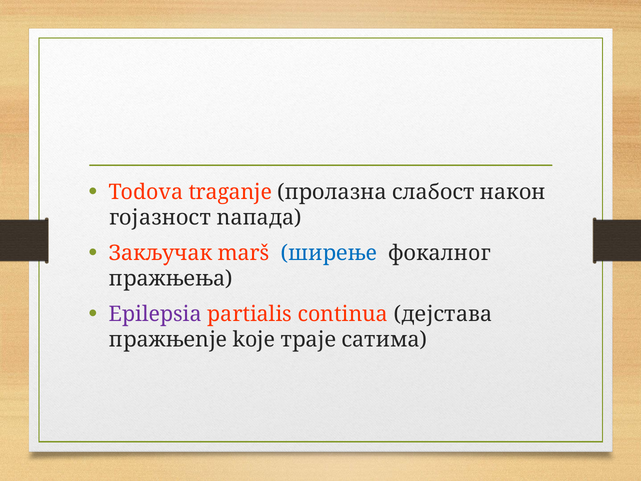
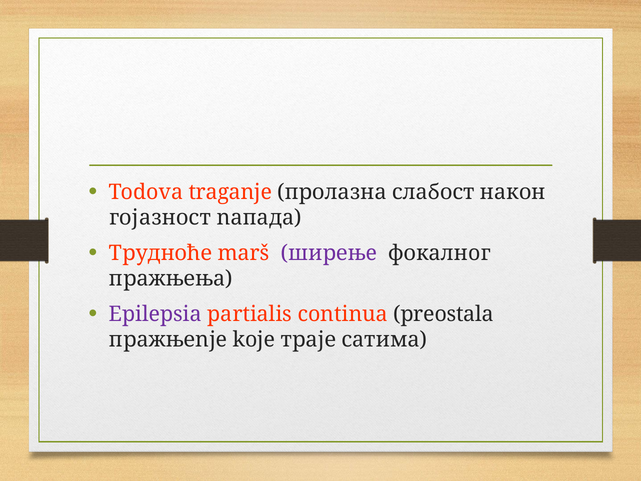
Закључак: Закључак -> Трудноће
ширењe colour: blue -> purple
дејстава: дејстава -> preostala
